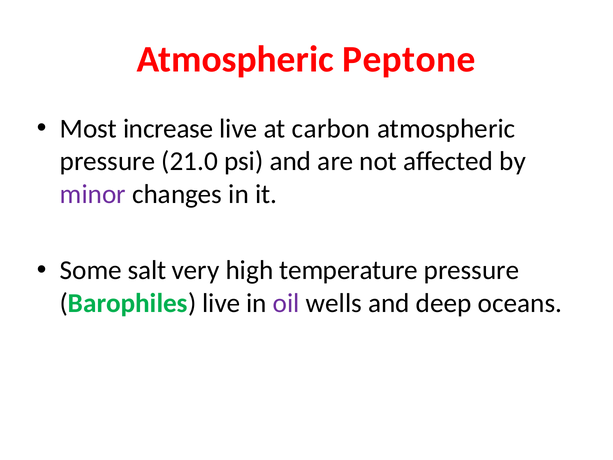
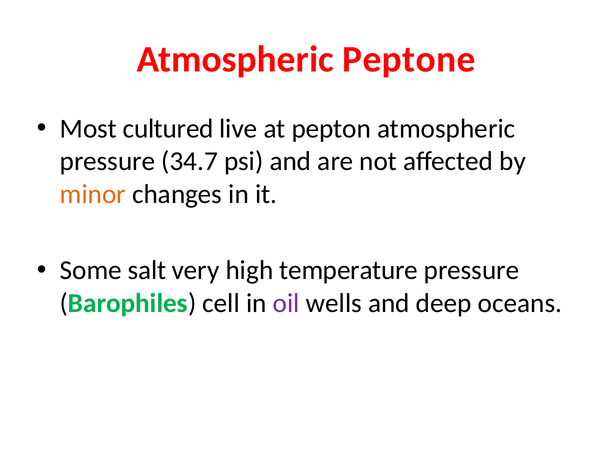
increase: increase -> cultured
carbon: carbon -> pepton
21.0: 21.0 -> 34.7
minor colour: purple -> orange
Barophiles live: live -> cell
